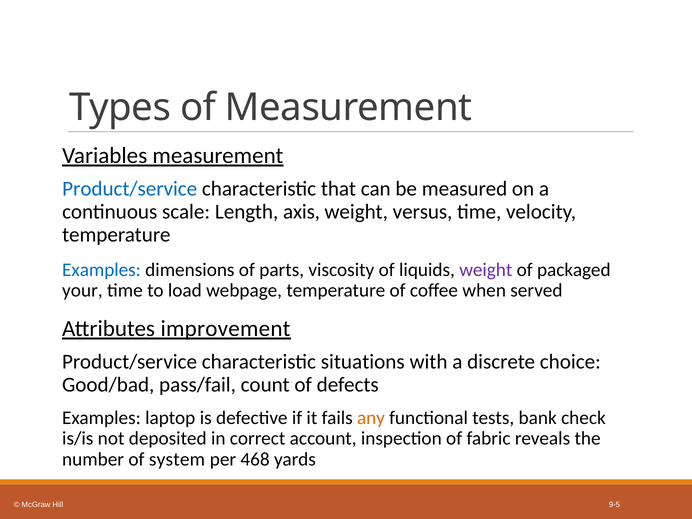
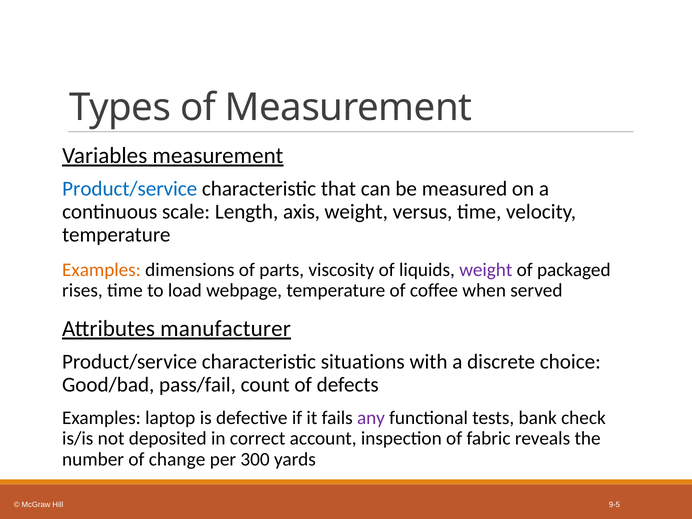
Examples at (101, 270) colour: blue -> orange
your: your -> rises
improvement: improvement -> manufacturer
any colour: orange -> purple
system: system -> change
468: 468 -> 300
